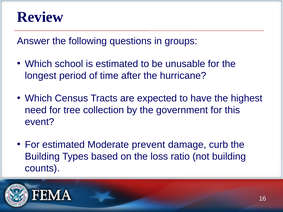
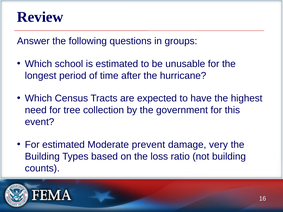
curb: curb -> very
